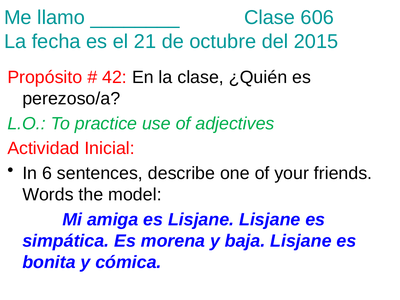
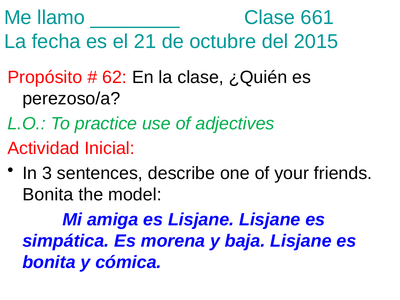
606: 606 -> 661
42: 42 -> 62
6: 6 -> 3
Words at (48, 195): Words -> Bonita
